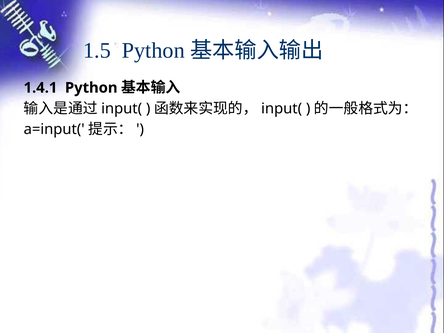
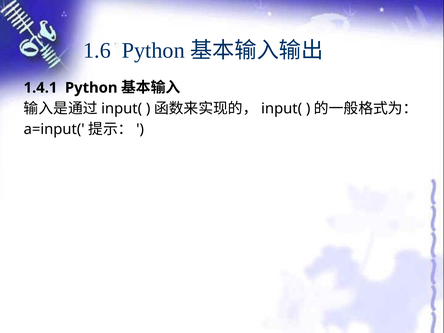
1.5: 1.5 -> 1.6
